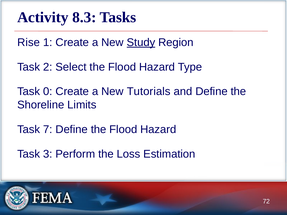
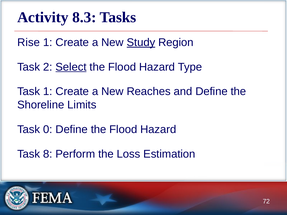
Select underline: none -> present
Task 0: 0 -> 1
Tutorials: Tutorials -> Reaches
7: 7 -> 0
3: 3 -> 8
